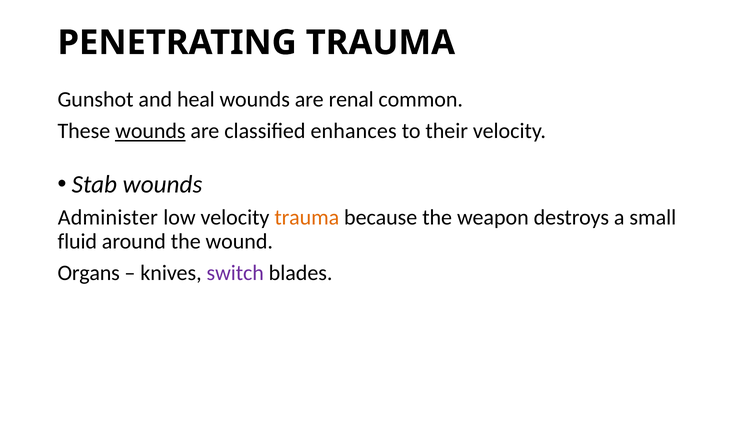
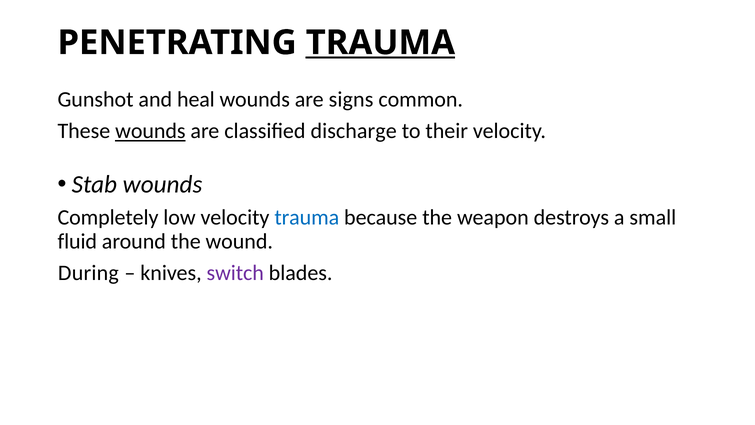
TRAUMA at (380, 43) underline: none -> present
renal: renal -> signs
enhances: enhances -> discharge
Administer: Administer -> Completely
trauma at (307, 218) colour: orange -> blue
Organs: Organs -> During
